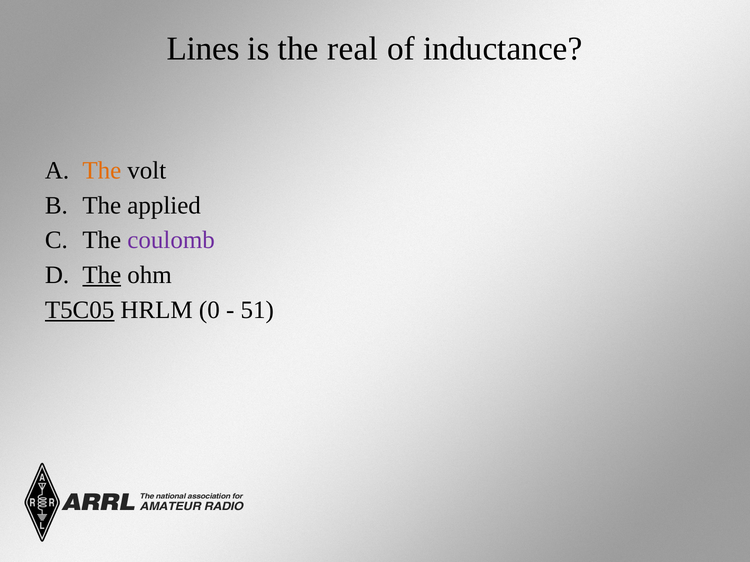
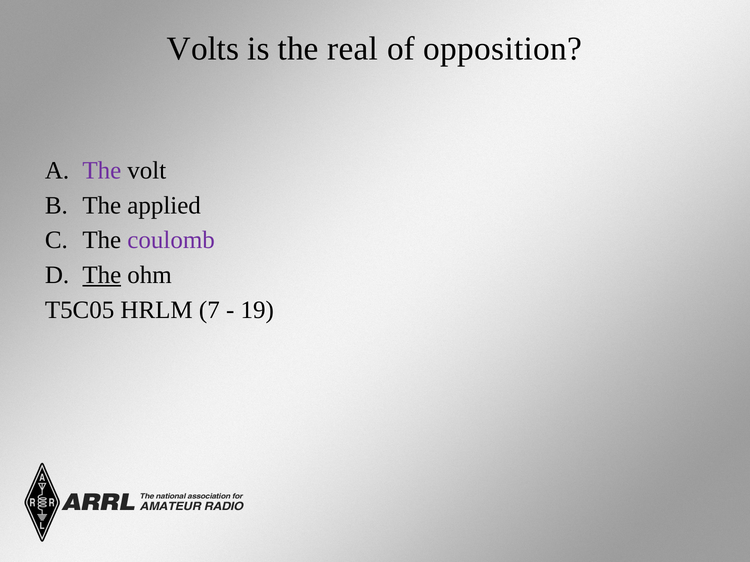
Lines: Lines -> Volts
inductance: inductance -> opposition
The at (102, 170) colour: orange -> purple
T5C05 underline: present -> none
0: 0 -> 7
51: 51 -> 19
